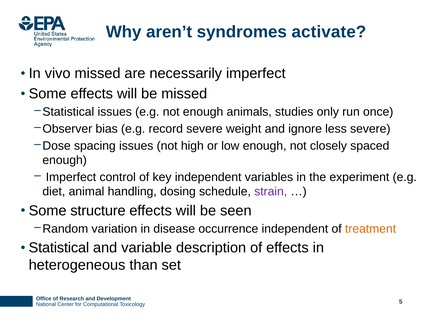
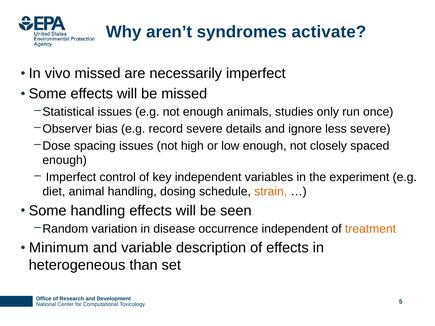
weight: weight -> details
strain colour: purple -> orange
Some structure: structure -> handling
Statistical at (59, 248): Statistical -> Minimum
